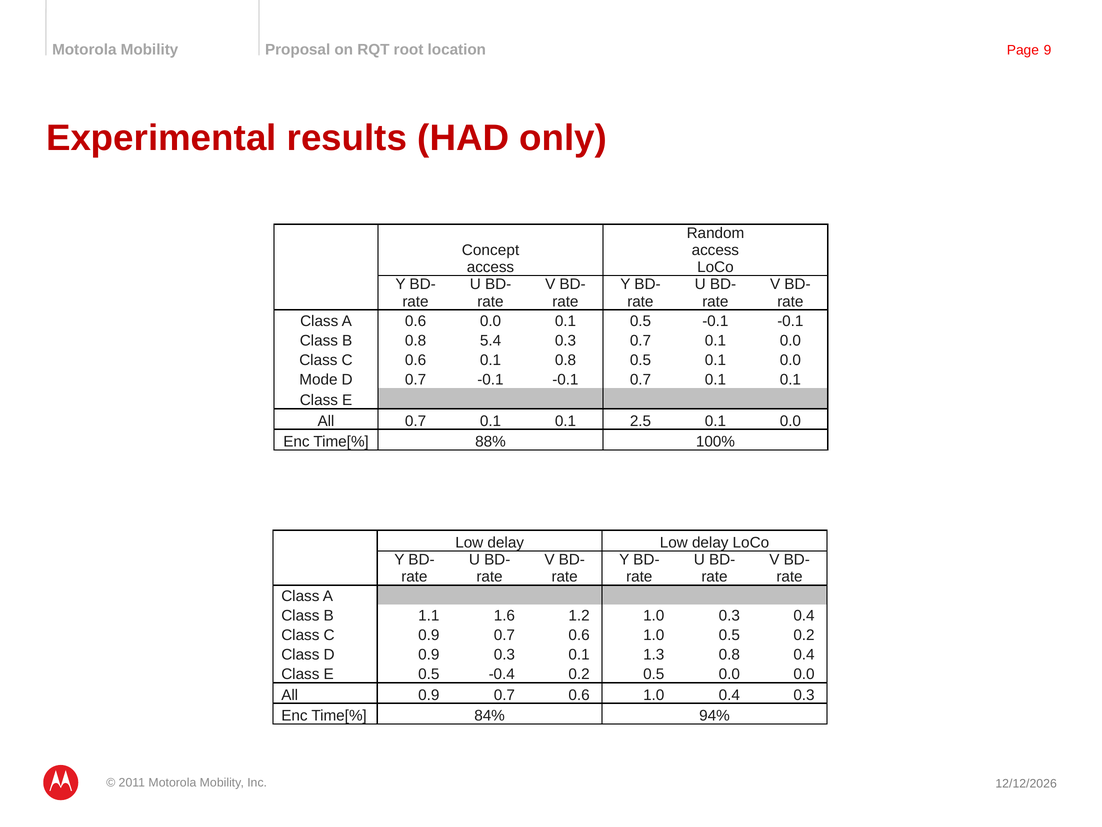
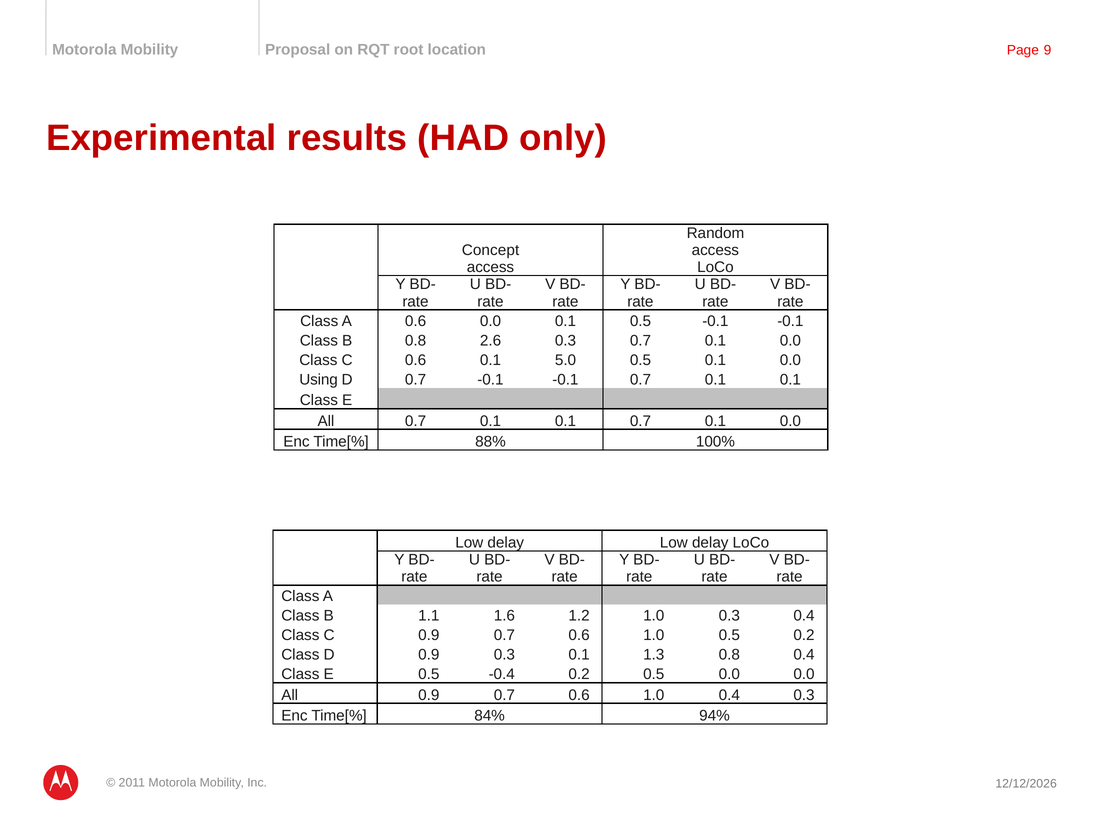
5.4: 5.4 -> 2.6
0.1 0.8: 0.8 -> 5.0
Mode: Mode -> Using
0.1 2.5: 2.5 -> 0.7
